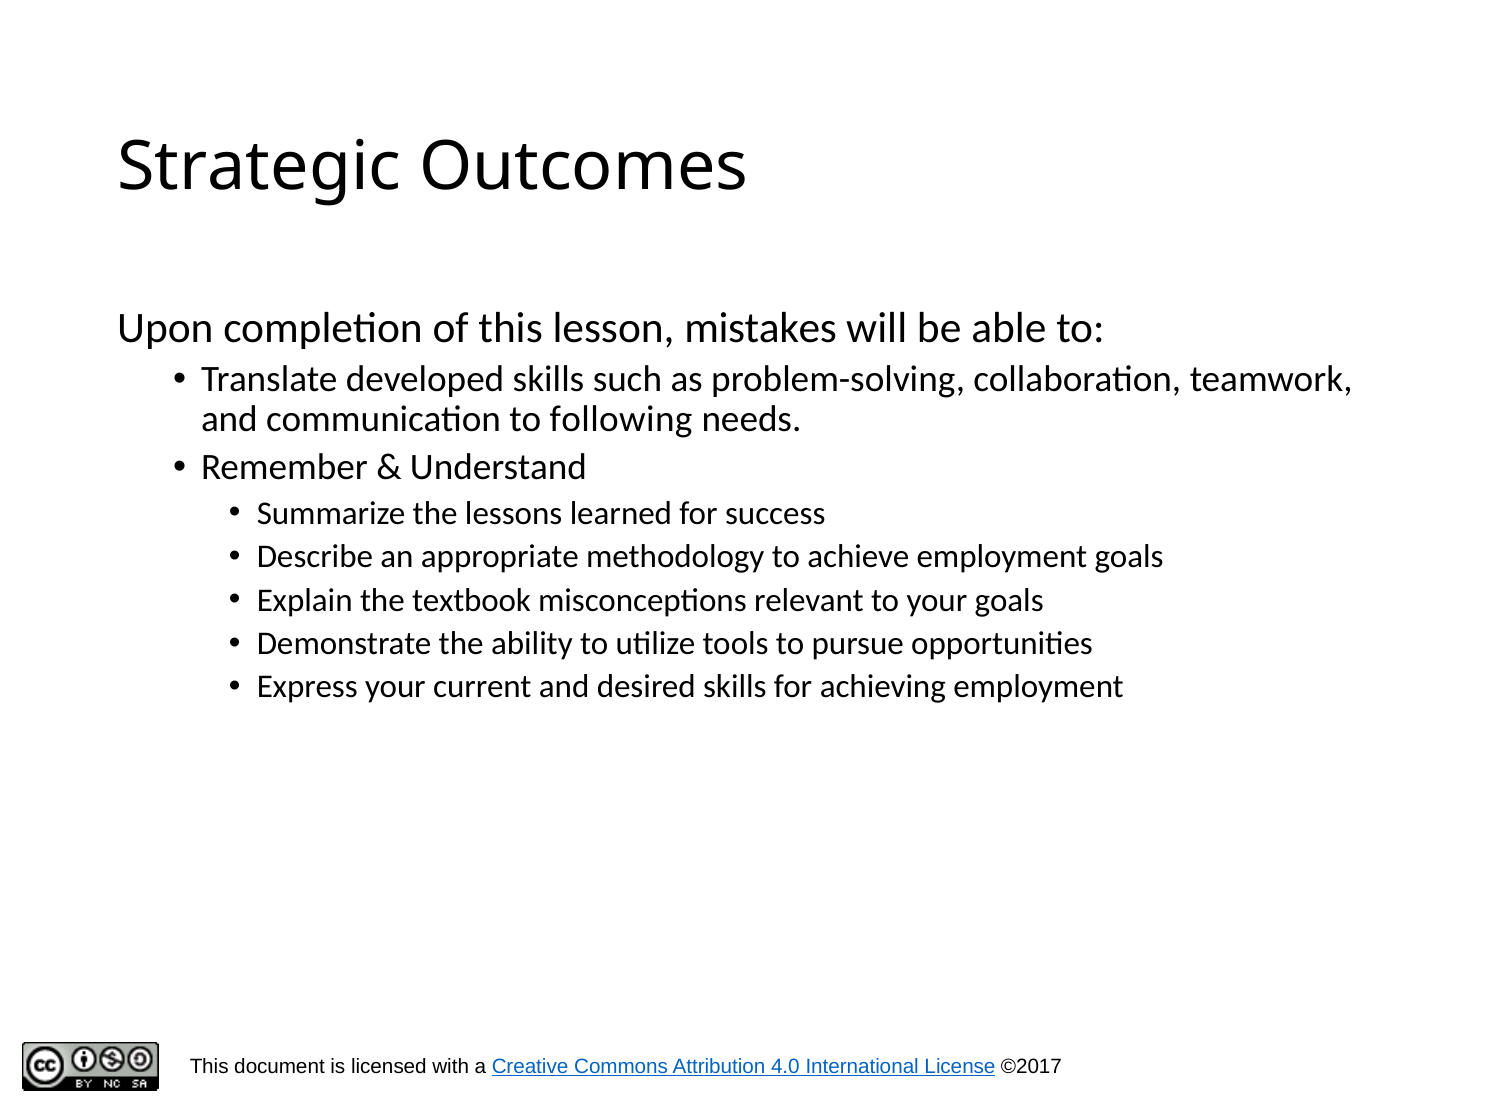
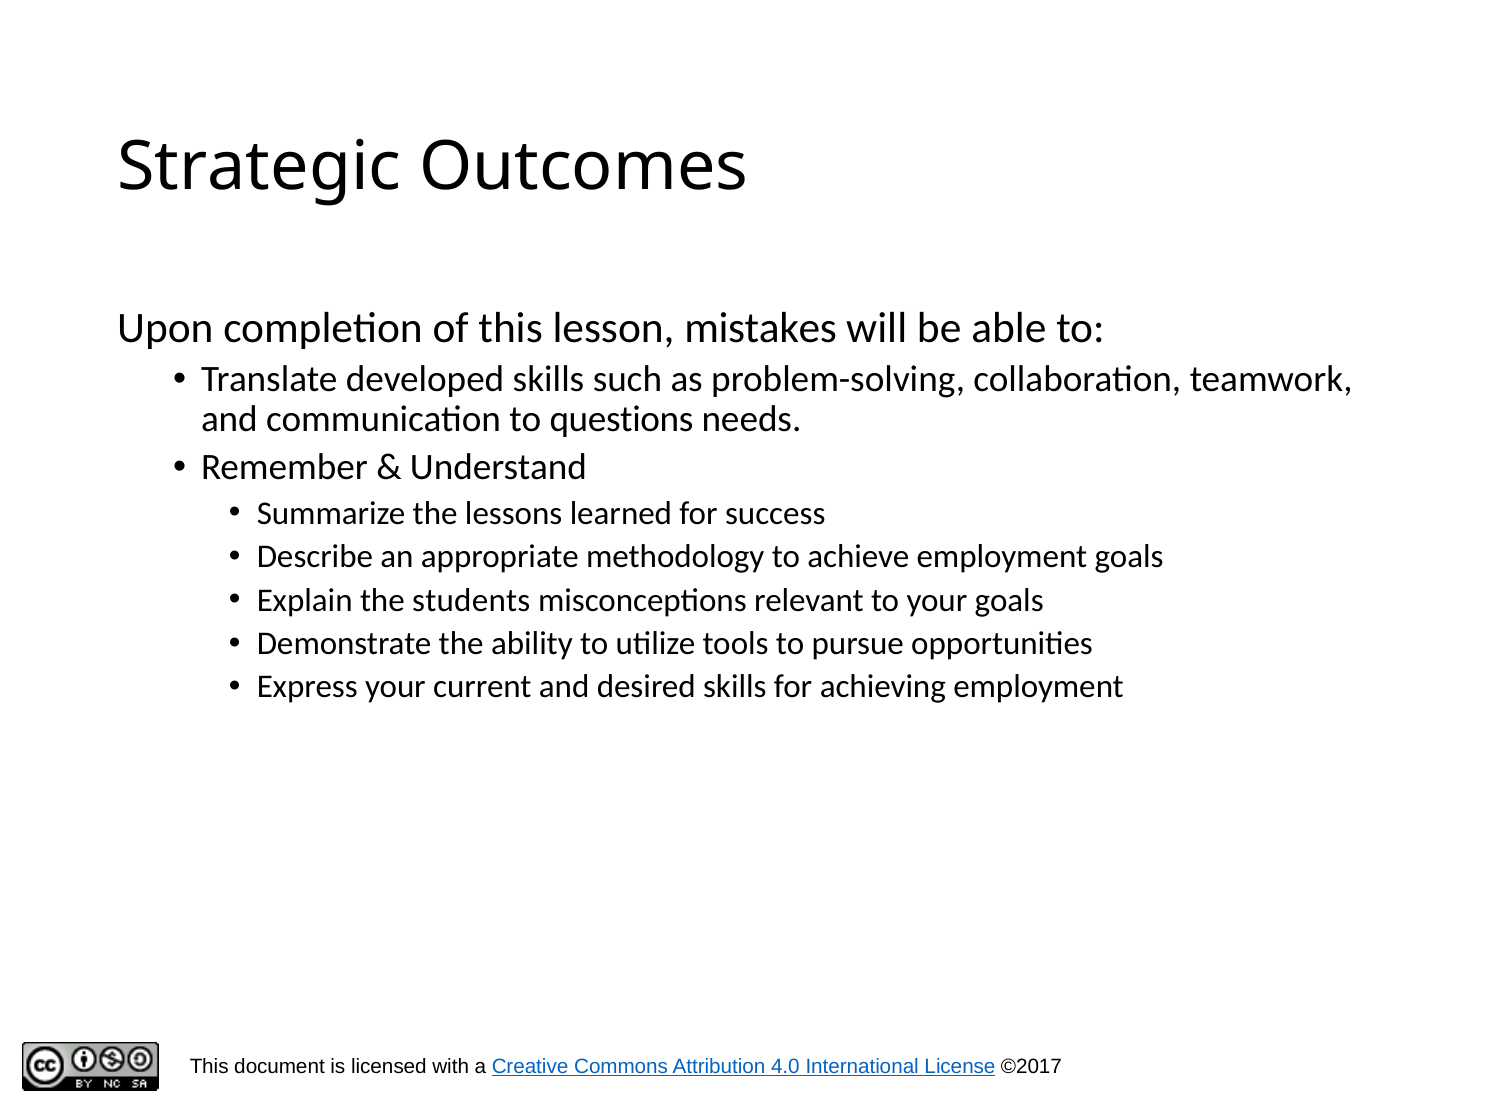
following: following -> questions
textbook: textbook -> students
